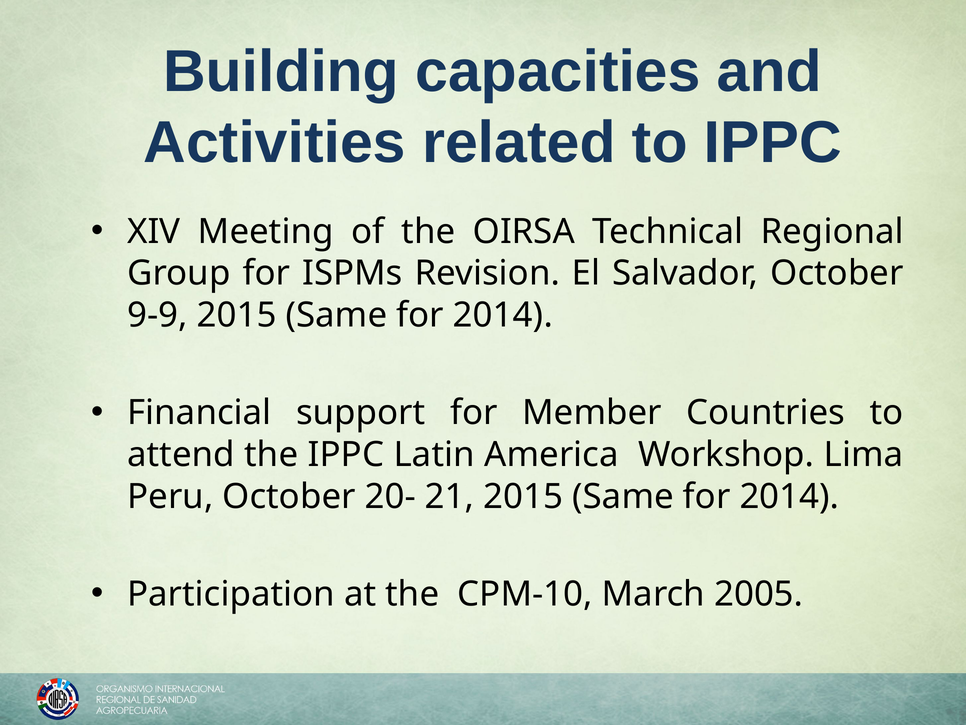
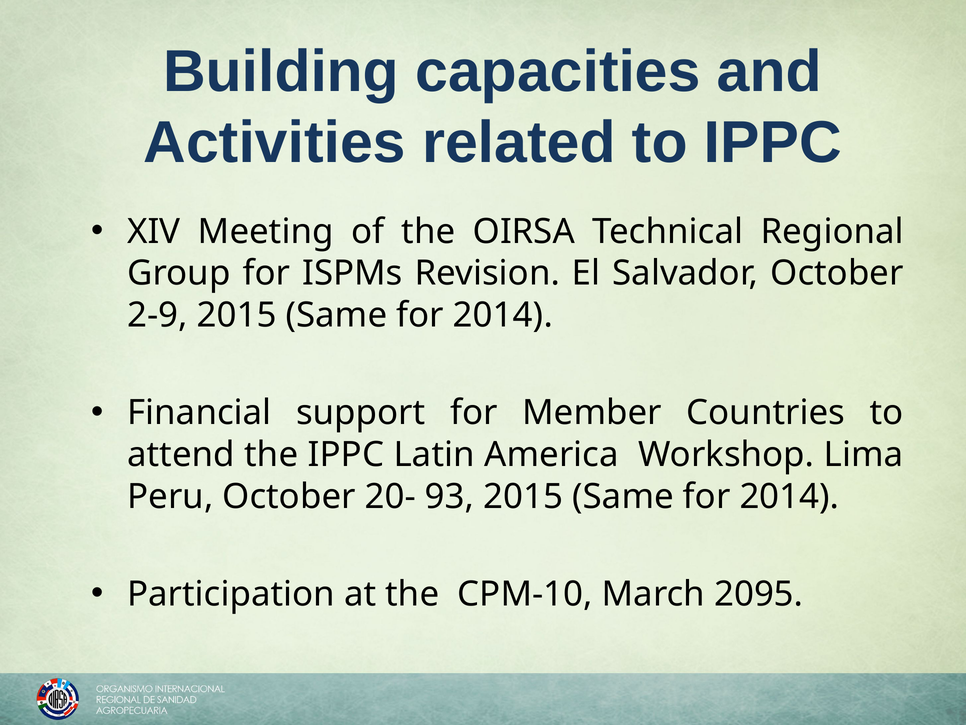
9-9: 9-9 -> 2-9
21: 21 -> 93
2005: 2005 -> 2095
